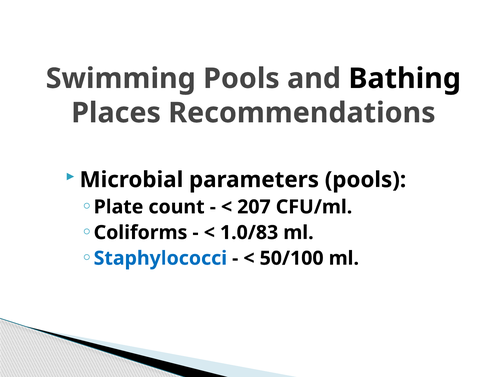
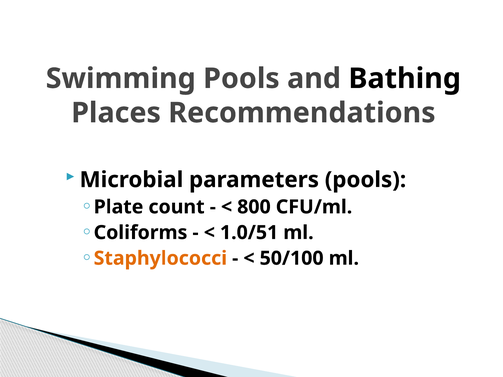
207: 207 -> 800
1.0/83: 1.0/83 -> 1.0/51
Staphylococci colour: blue -> orange
